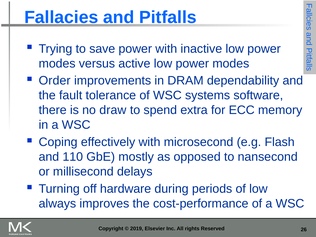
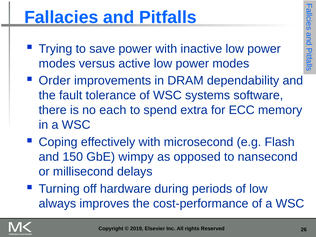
draw: draw -> each
110: 110 -> 150
mostly: mostly -> wimpy
